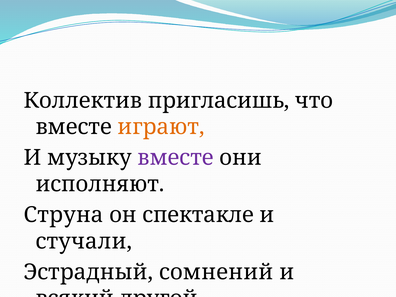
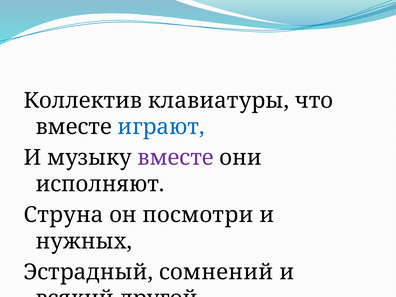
пригласишь: пригласишь -> клавиатуры
играют colour: orange -> blue
спектакле: спектакле -> посмотри
стучали: стучали -> нужных
